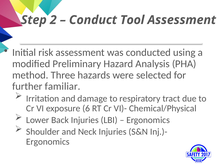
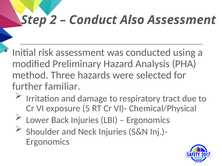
Tool: Tool -> Also
6: 6 -> 5
